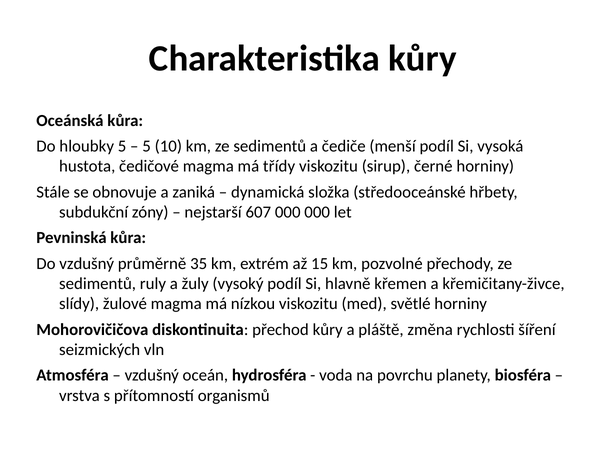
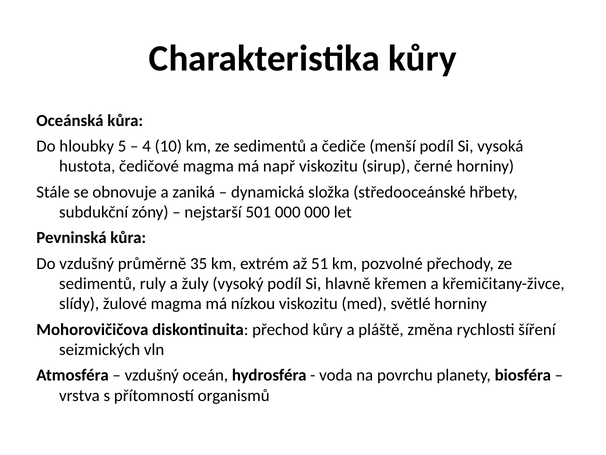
5 at (147, 146): 5 -> 4
třídy: třídy -> např
607: 607 -> 501
15: 15 -> 51
